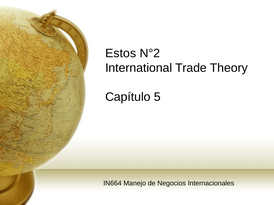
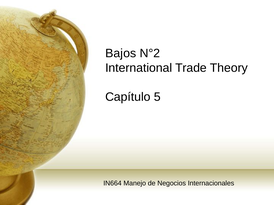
Estos: Estos -> Bajos
